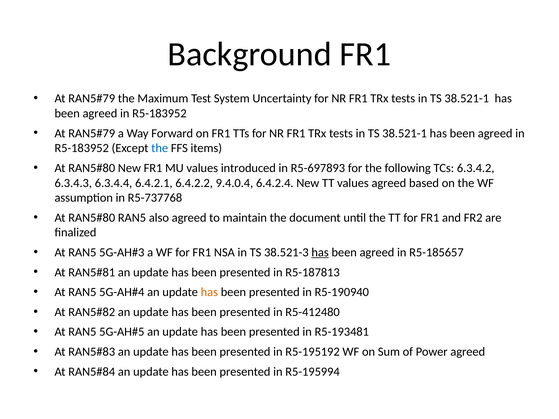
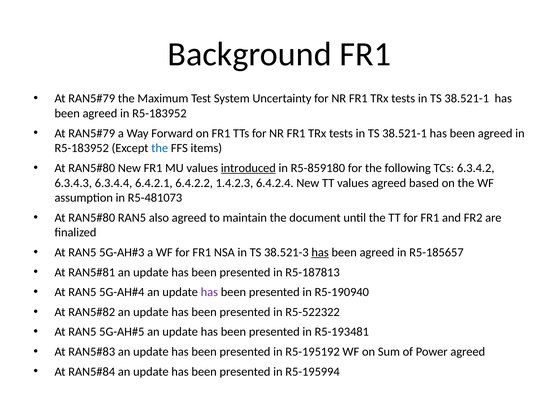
introduced underline: none -> present
R5-697893: R5-697893 -> R5-859180
9.4.0.4: 9.4.0.4 -> 1.4.2.3
R5-737768: R5-737768 -> R5-481073
has at (209, 292) colour: orange -> purple
R5-412480: R5-412480 -> R5-522322
